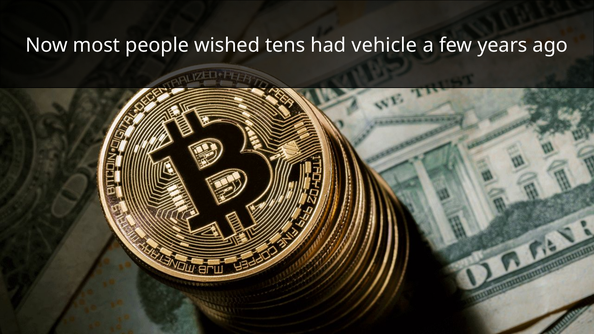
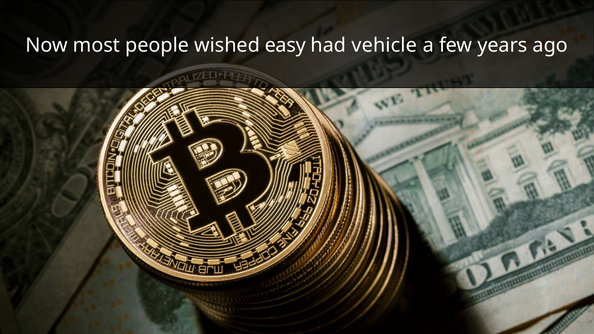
tens: tens -> easy
